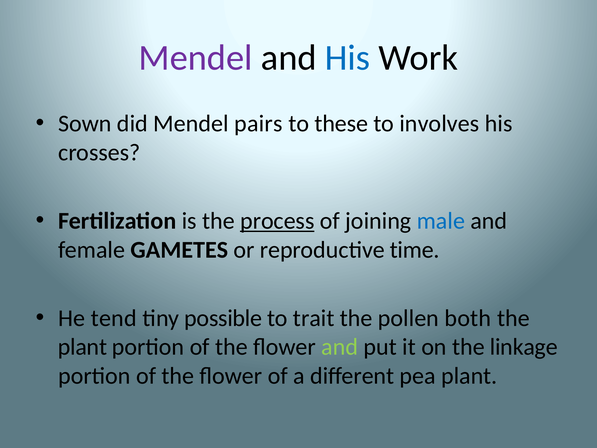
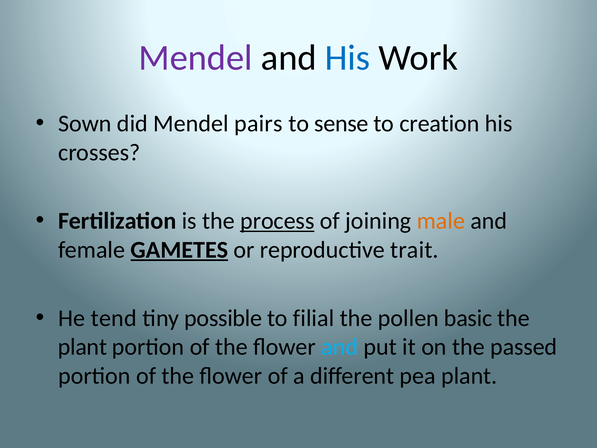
these: these -> sense
involves: involves -> creation
male colour: blue -> orange
GAMETES underline: none -> present
time: time -> trait
trait: trait -> filial
both: both -> basic
and at (340, 347) colour: light green -> light blue
linkage: linkage -> passed
